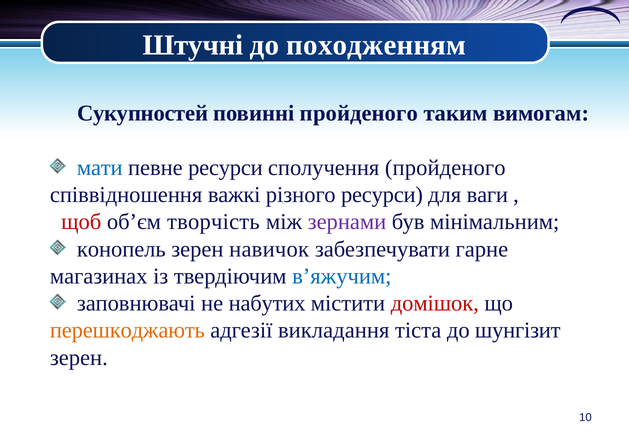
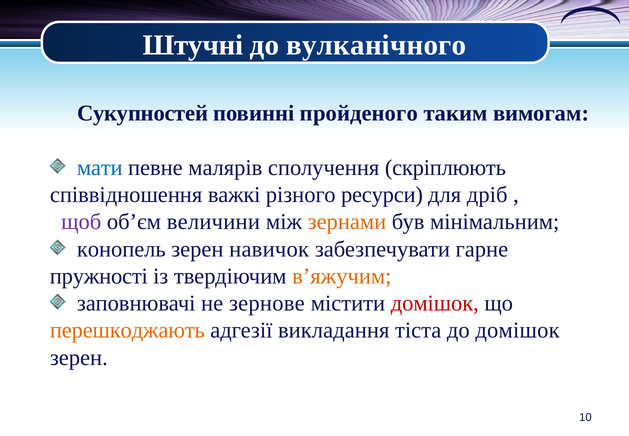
походженням: походженням -> вулканічного
певне ресурси: ресурси -> малярів
сполучення пройденого: пройденого -> скріплюють
ваги: ваги -> дріб
щоб colour: red -> purple
творчість: творчість -> величини
зернами colour: purple -> orange
магазинах: магазинах -> пружності
в’яжучим colour: blue -> orange
набутих: набутих -> зернове
до шунгізит: шунгізит -> домішок
